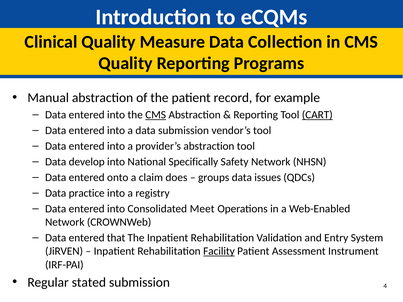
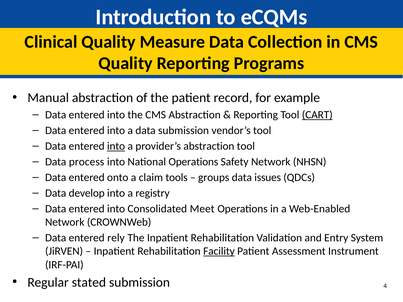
CMS at (156, 115) underline: present -> none
into at (116, 146) underline: none -> present
develop: develop -> process
National Specifically: Specifically -> Operations
does: does -> tools
practice: practice -> develop
that: that -> rely
